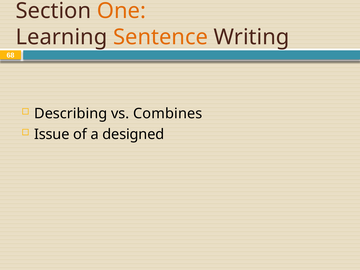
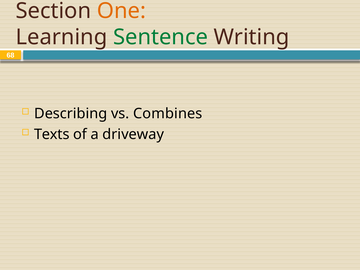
Sentence colour: orange -> green
Issue: Issue -> Texts
designed: designed -> driveway
